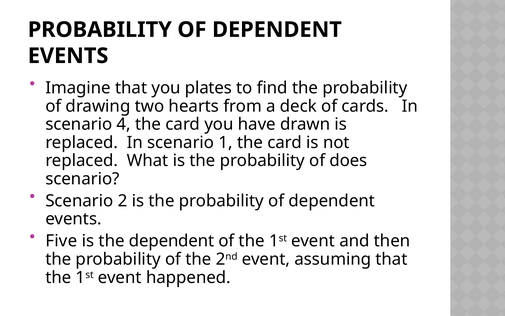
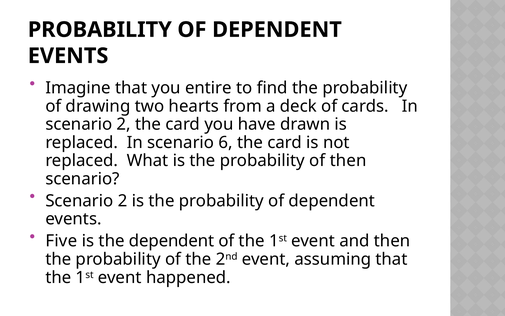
plates: plates -> entire
4 at (124, 124): 4 -> 2
1: 1 -> 6
of does: does -> then
